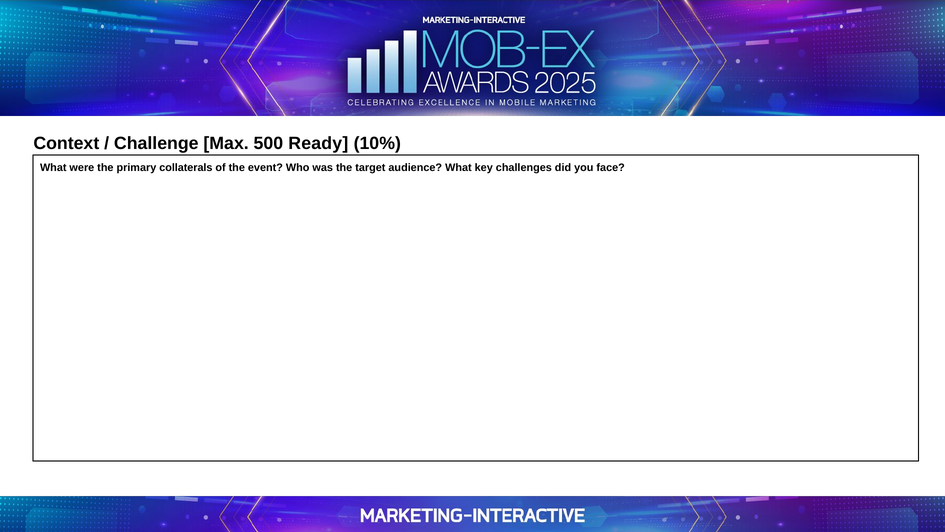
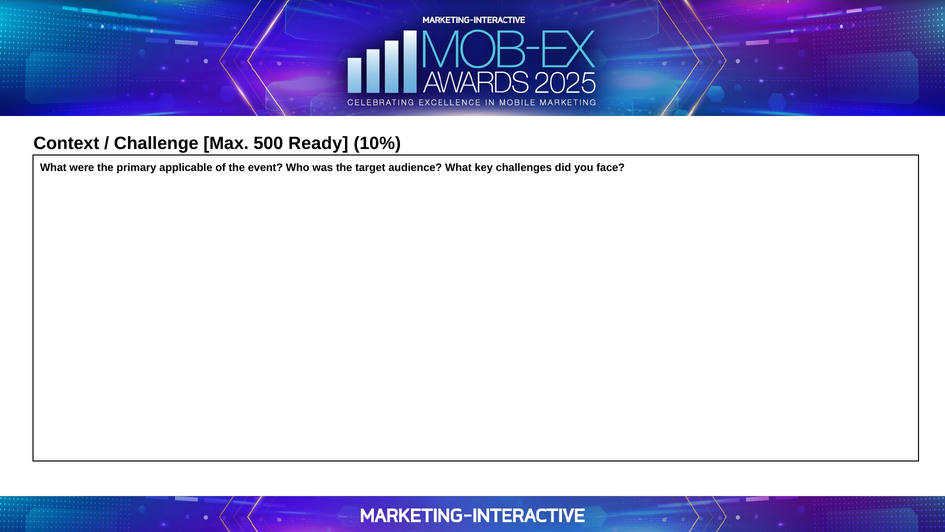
collaterals: collaterals -> applicable
